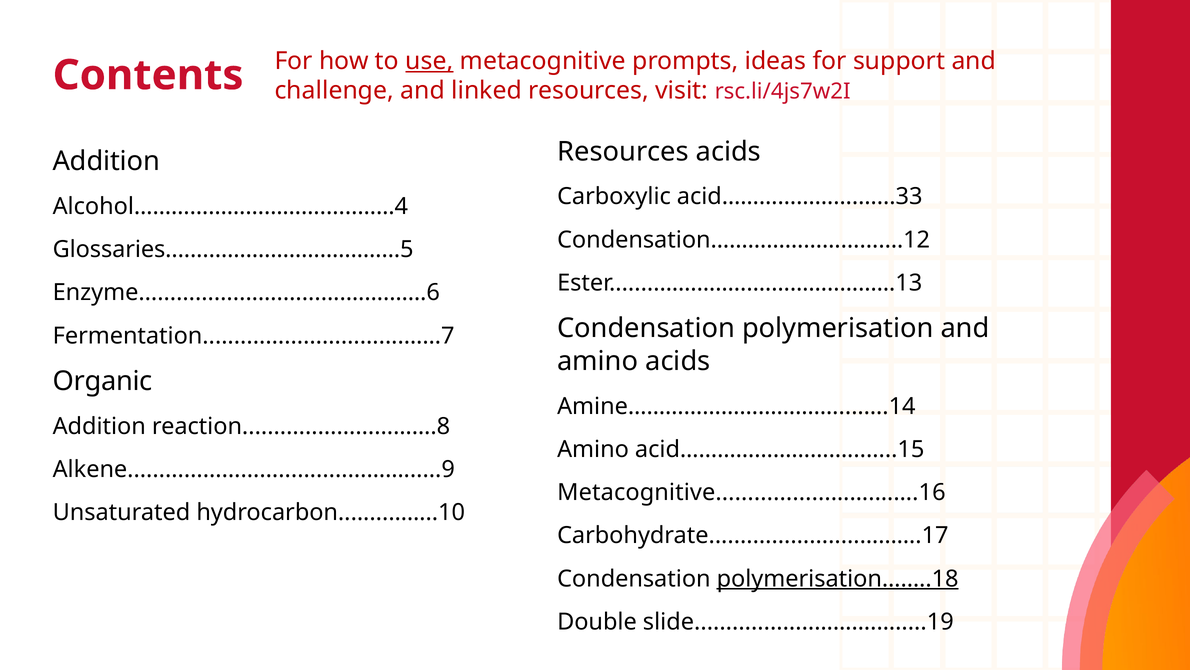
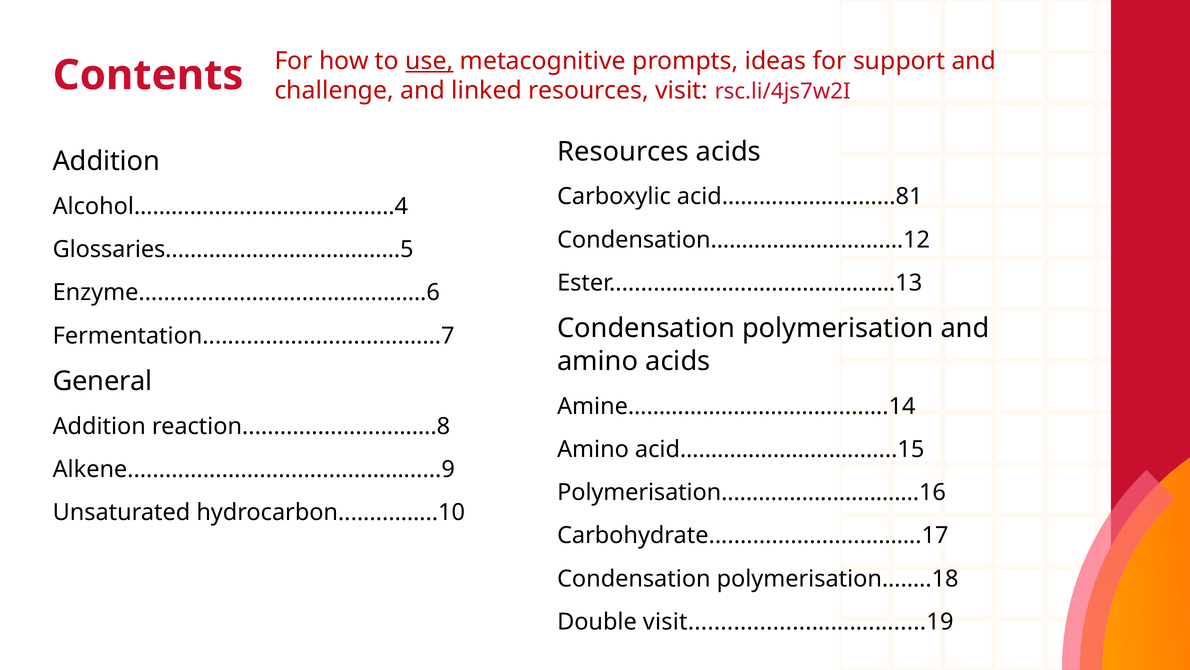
acid………………….…...33: acid………………….…...33 -> acid………………….…...81
Organic: Organic -> General
Metacognitive..................…….…….16: Metacognitive..................…….…….16 -> Polymerisation..................…….…….16
polymerisation….….18 underline: present -> none
slide...................……….….....19: slide...................……….….....19 -> visit...................……….….....19
